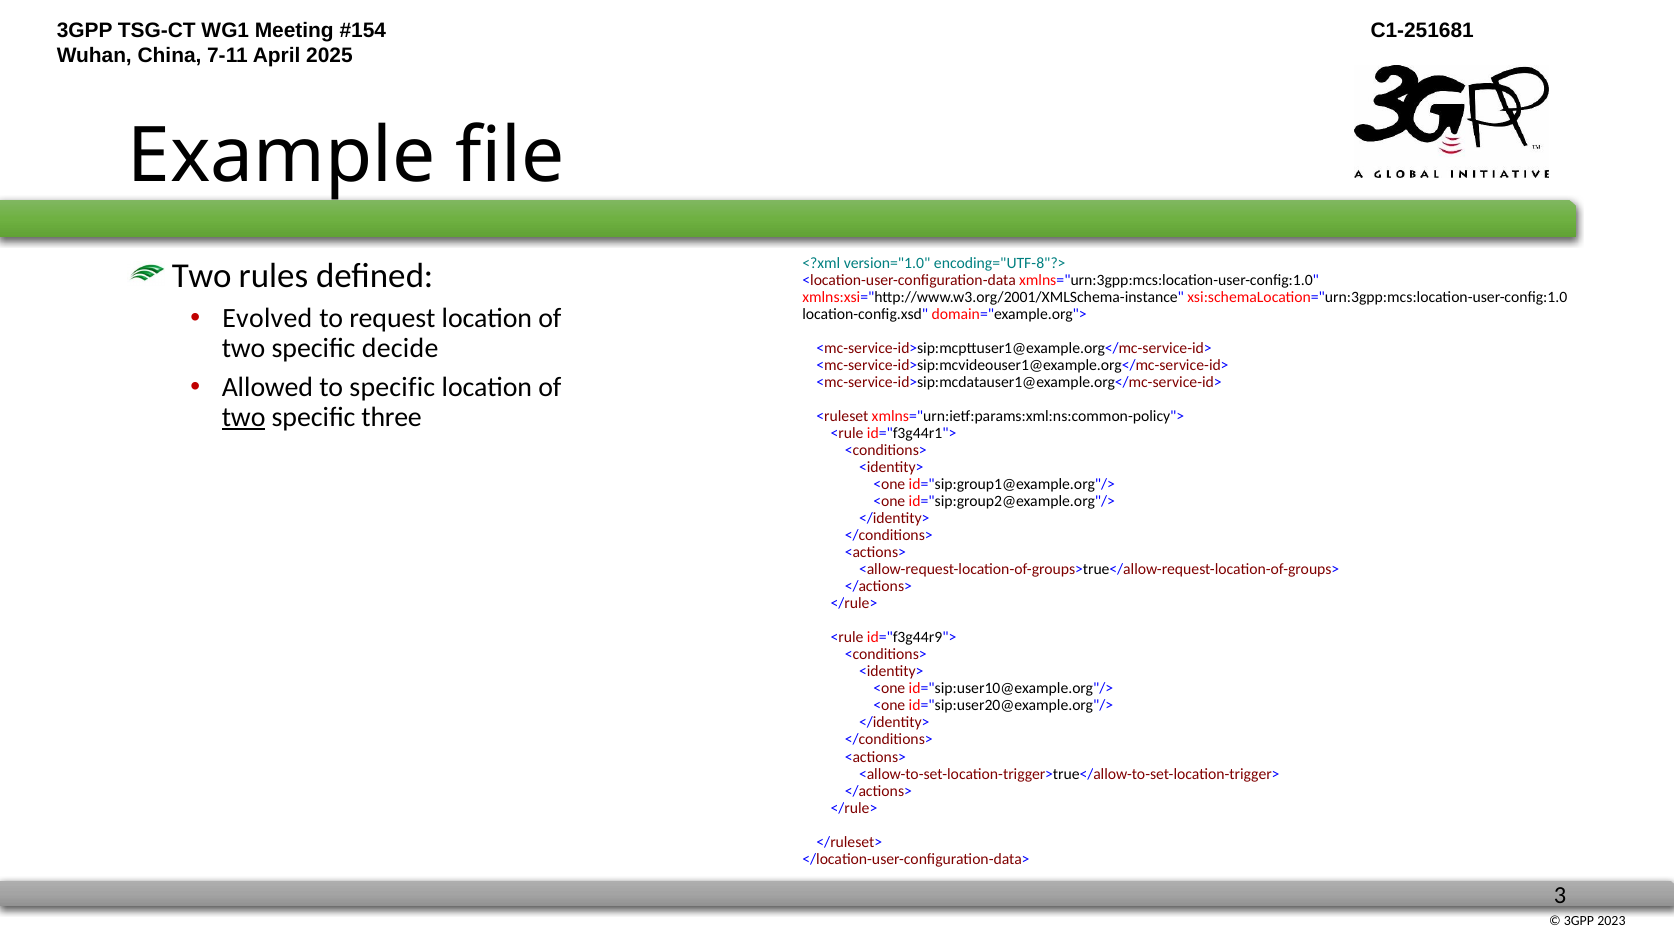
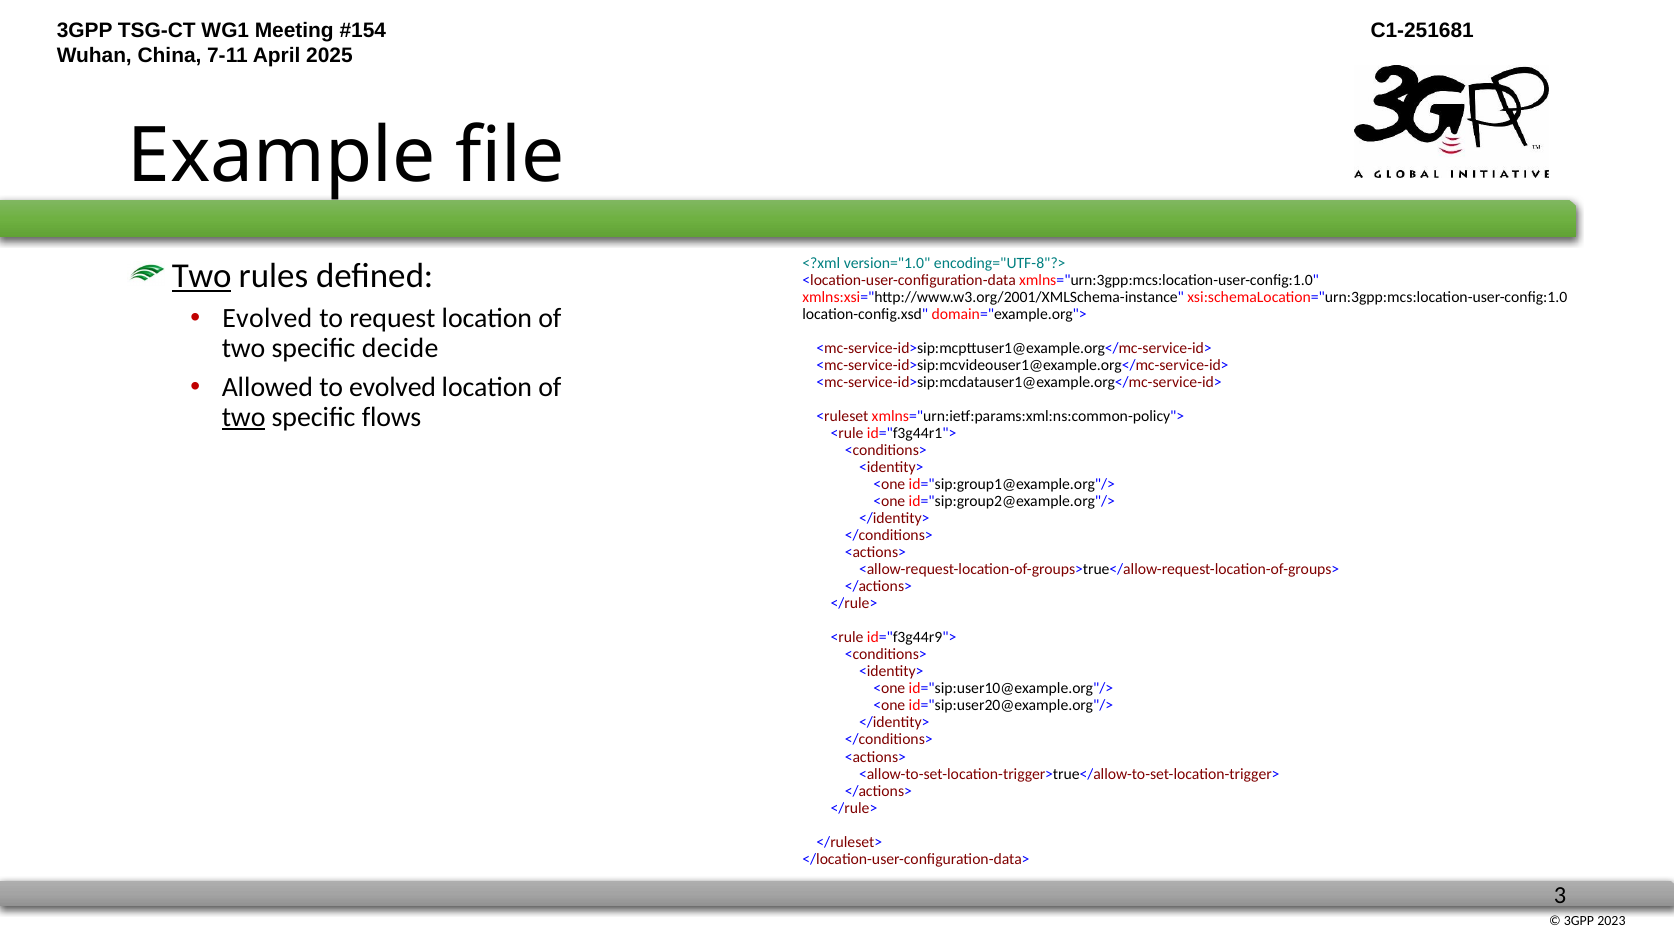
Two at (202, 276) underline: none -> present
to specific: specific -> evolved
three: three -> flows
